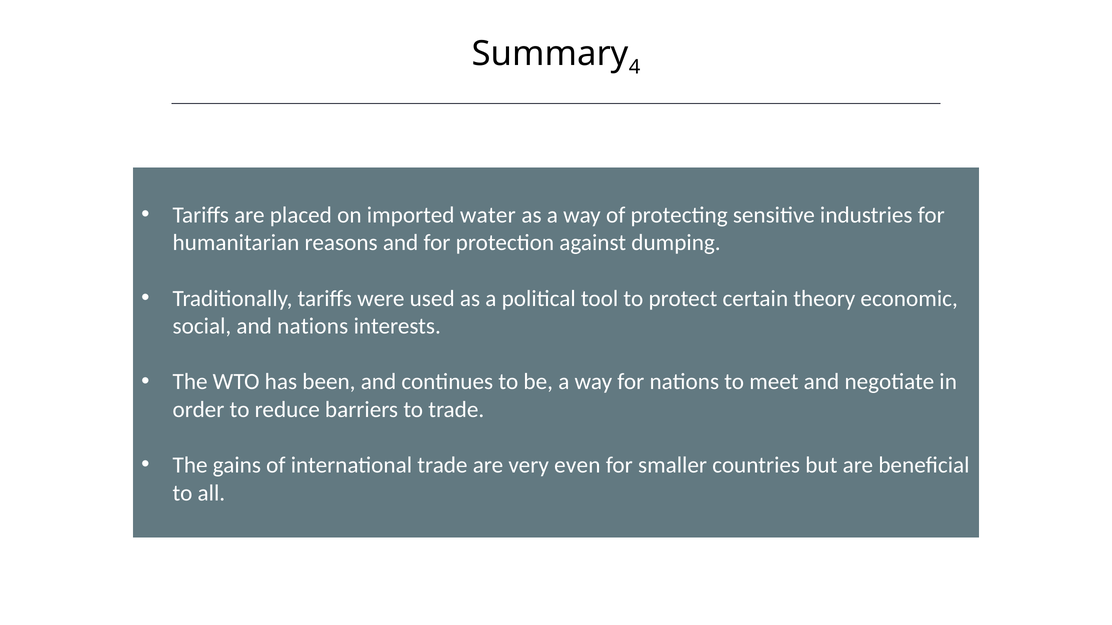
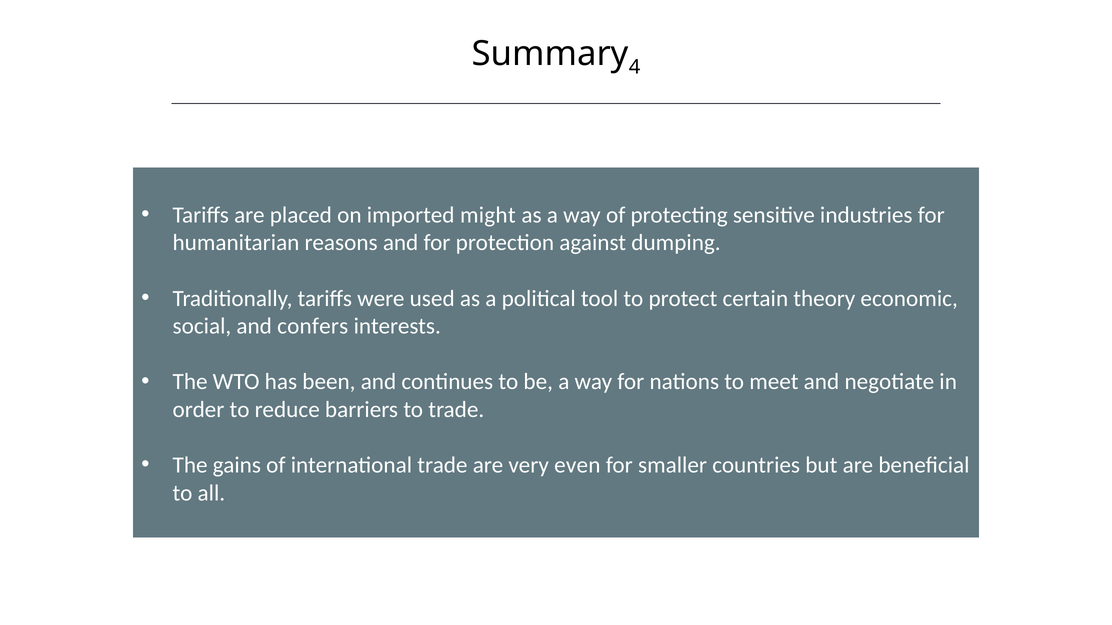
water: water -> might
and nations: nations -> confers
